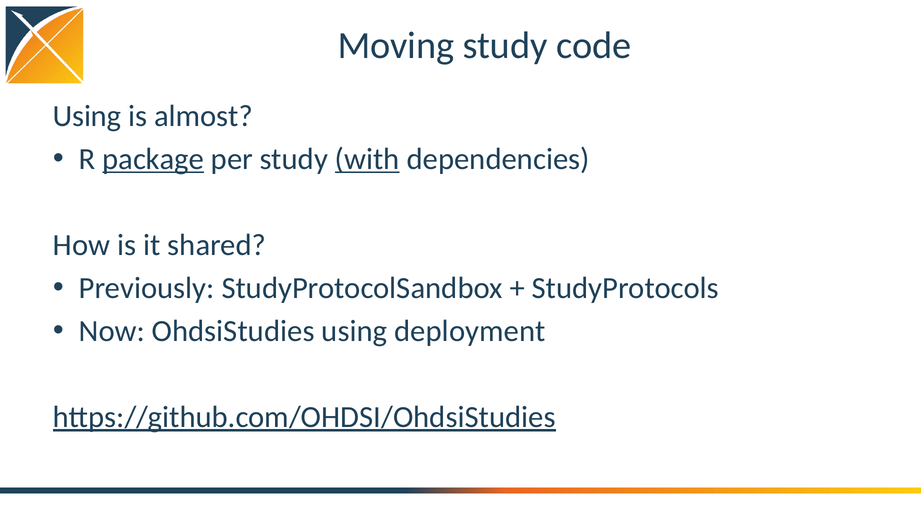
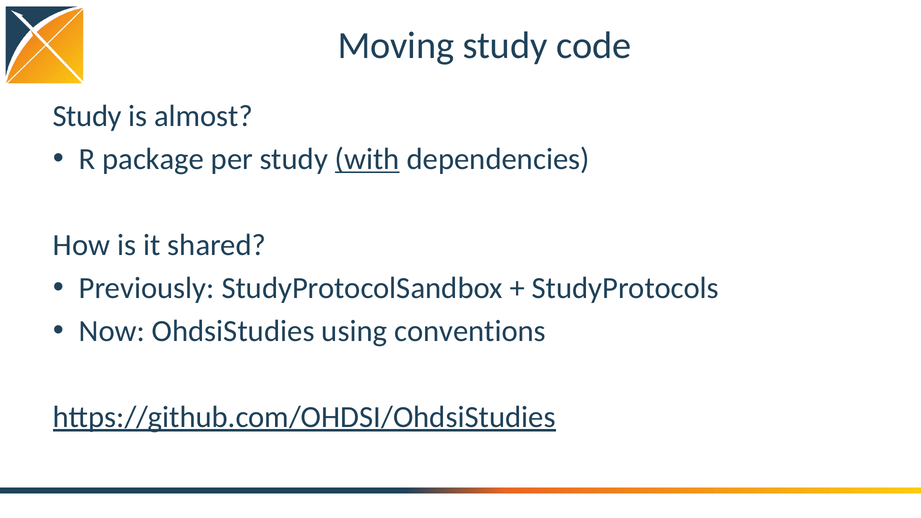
Using at (87, 116): Using -> Study
package underline: present -> none
deployment: deployment -> conventions
